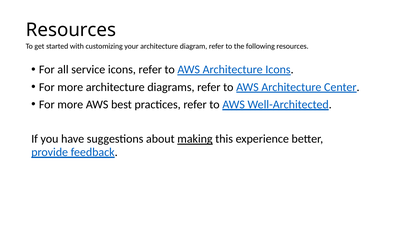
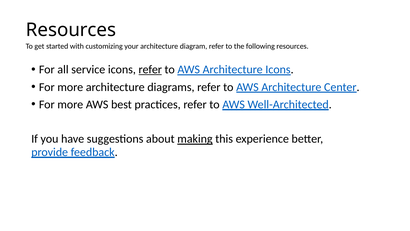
refer at (150, 70) underline: none -> present
